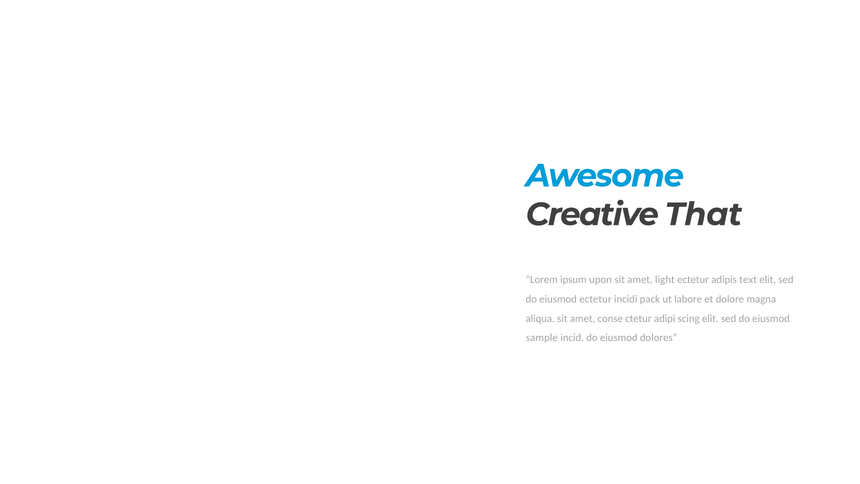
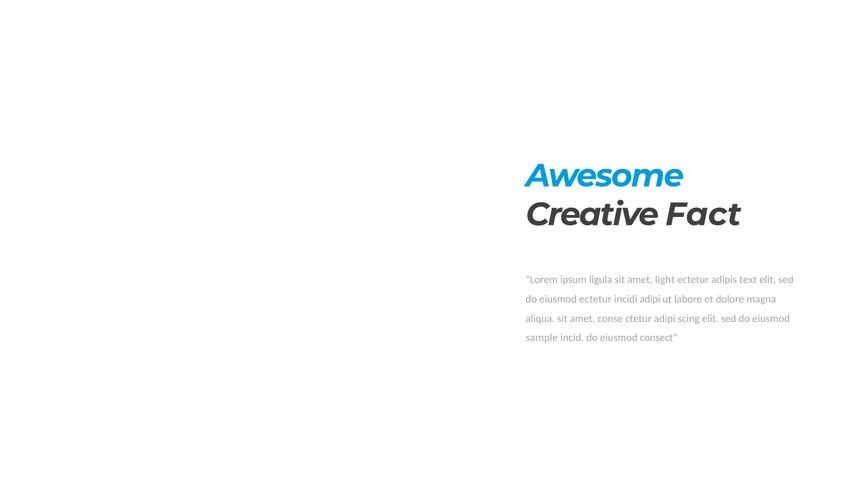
That: That -> Fact
upon: upon -> ligula
incidi pack: pack -> adipi
dolores: dolores -> consect
